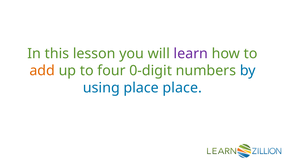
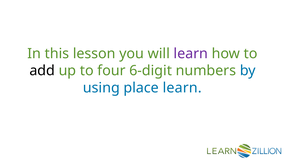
add colour: orange -> black
0-digit: 0-digit -> 6-digit
place place: place -> learn
